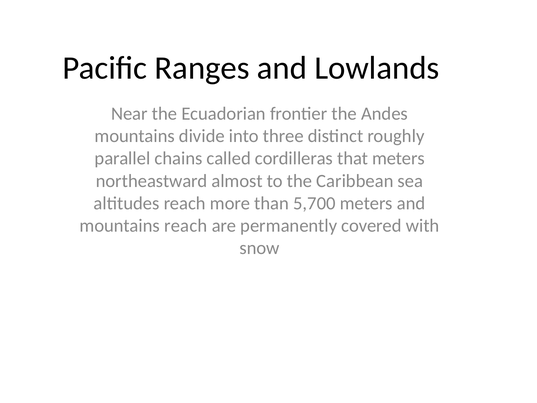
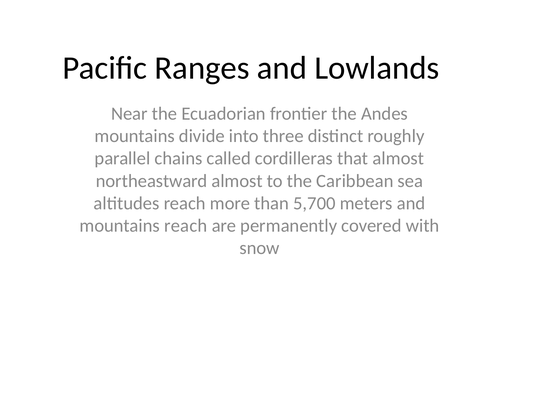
that meters: meters -> almost
